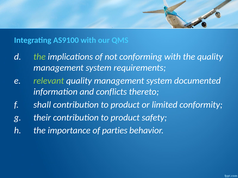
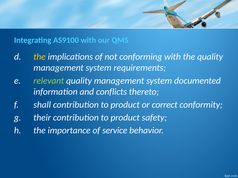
the at (40, 57) colour: light green -> yellow
limited: limited -> correct
parties: parties -> service
